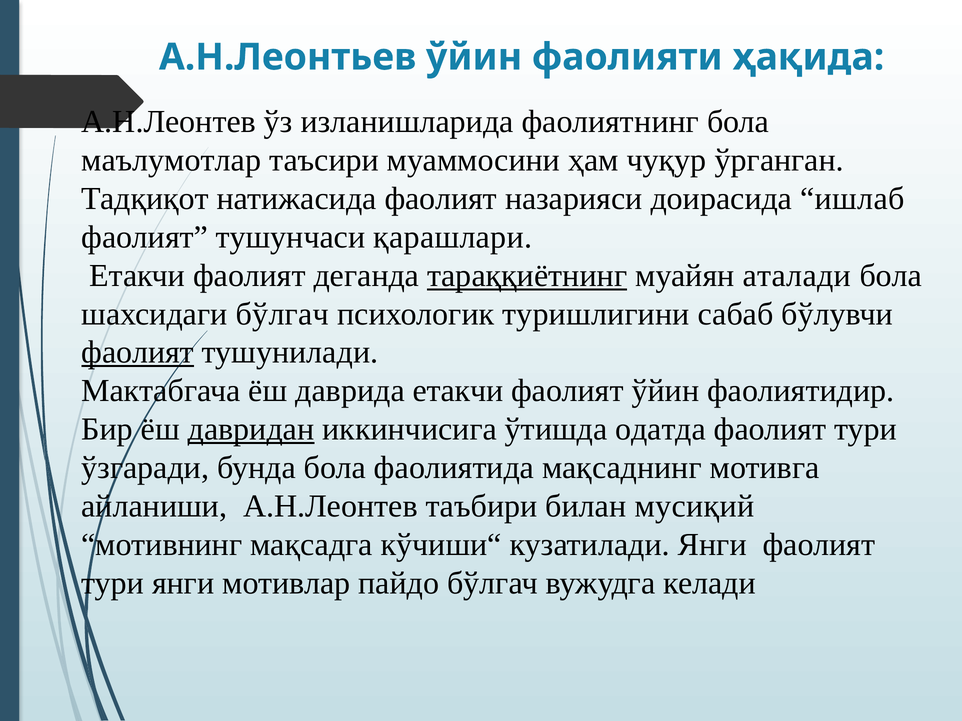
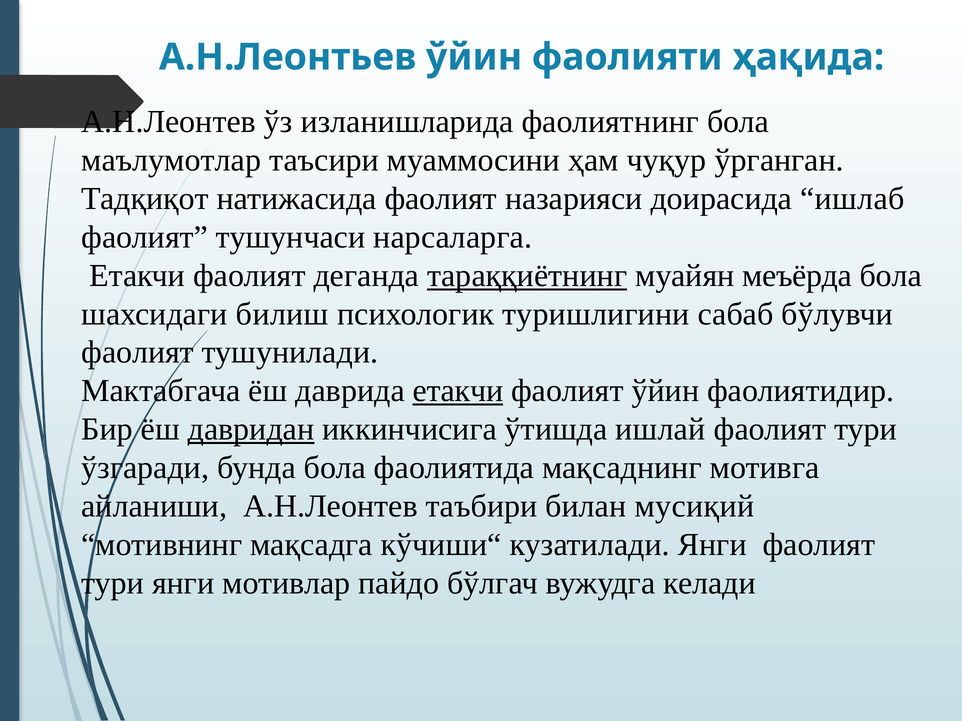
қарашлари: қарашлари -> нарсаларга
аталади: аталади -> меъёрда
шахсидаги бўлгач: бўлгач -> билиш
фаолият at (138, 353) underline: present -> none
етакчи at (458, 391) underline: none -> present
одатда: одатда -> ишлай
